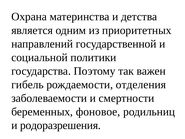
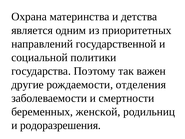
гибель: гибель -> другие
фоновое: фоновое -> женской
